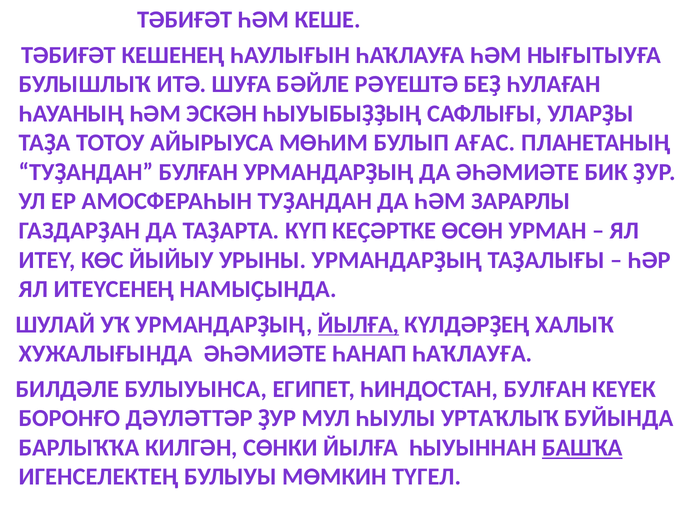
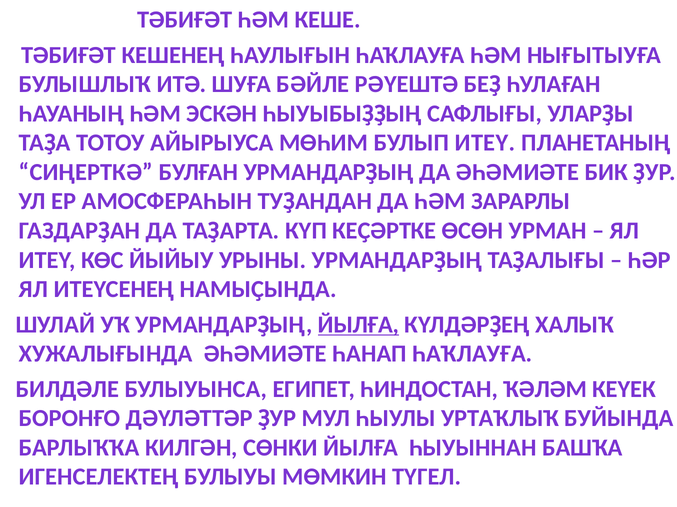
БУЛЫП АҒАС: АҒАС -> ИТЕҮ
ТУҘАНДАН at (86, 172): ТУҘАНДАН -> СИҢЕРТКӘ
ҺИНДОСТАН БУЛҒАН: БУЛҒАН -> ҠӘЛӘМ
БАШҠА underline: present -> none
